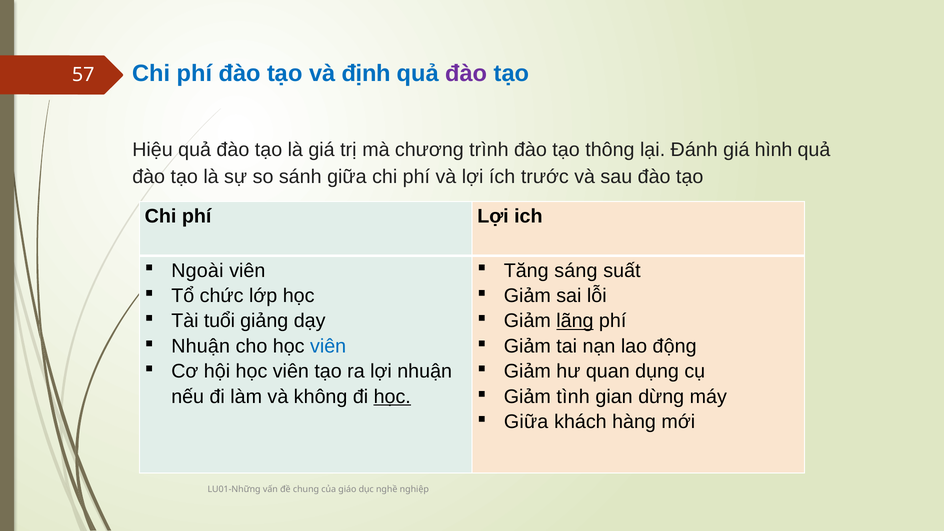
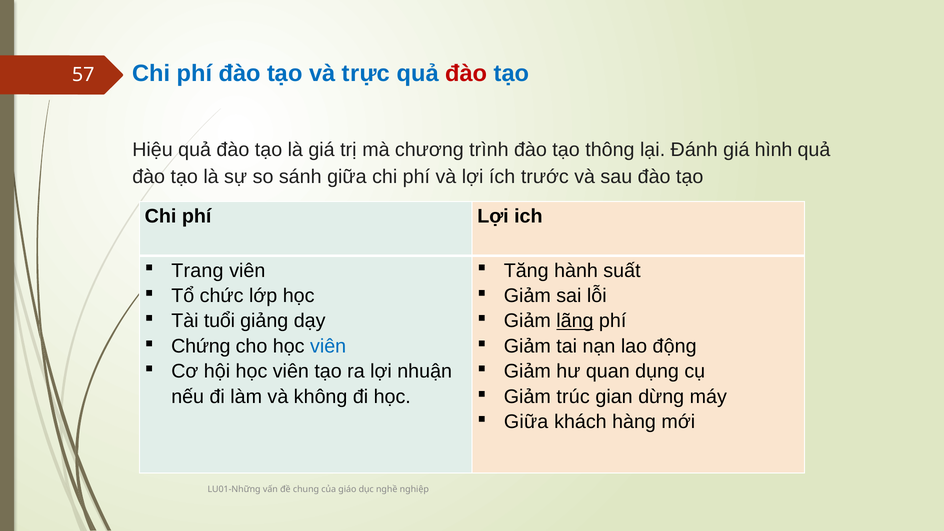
định: định -> trực
đào at (466, 74) colour: purple -> red
Ngoài: Ngoài -> Trang
sáng: sáng -> hành
Nhuận at (201, 346): Nhuận -> Chứng
tình: tình -> trúc
học at (392, 397) underline: present -> none
